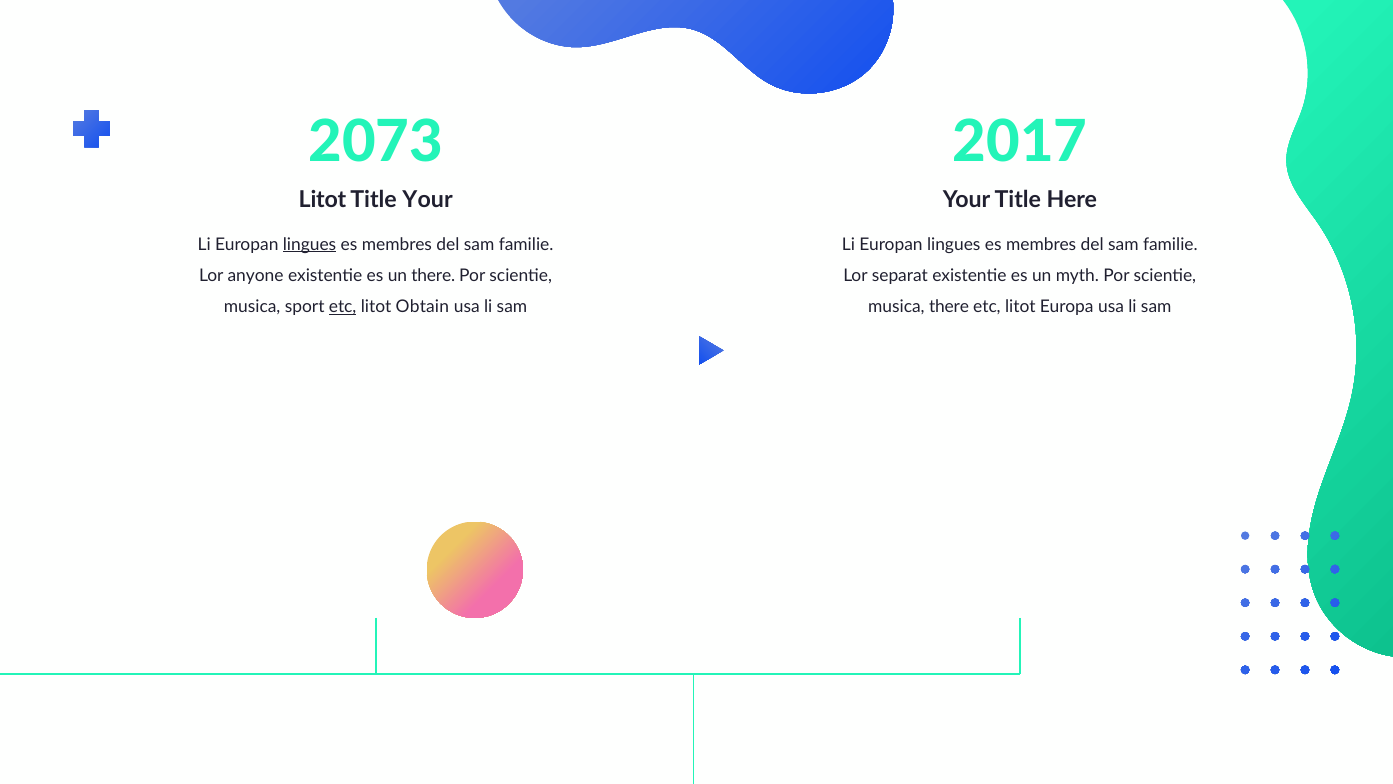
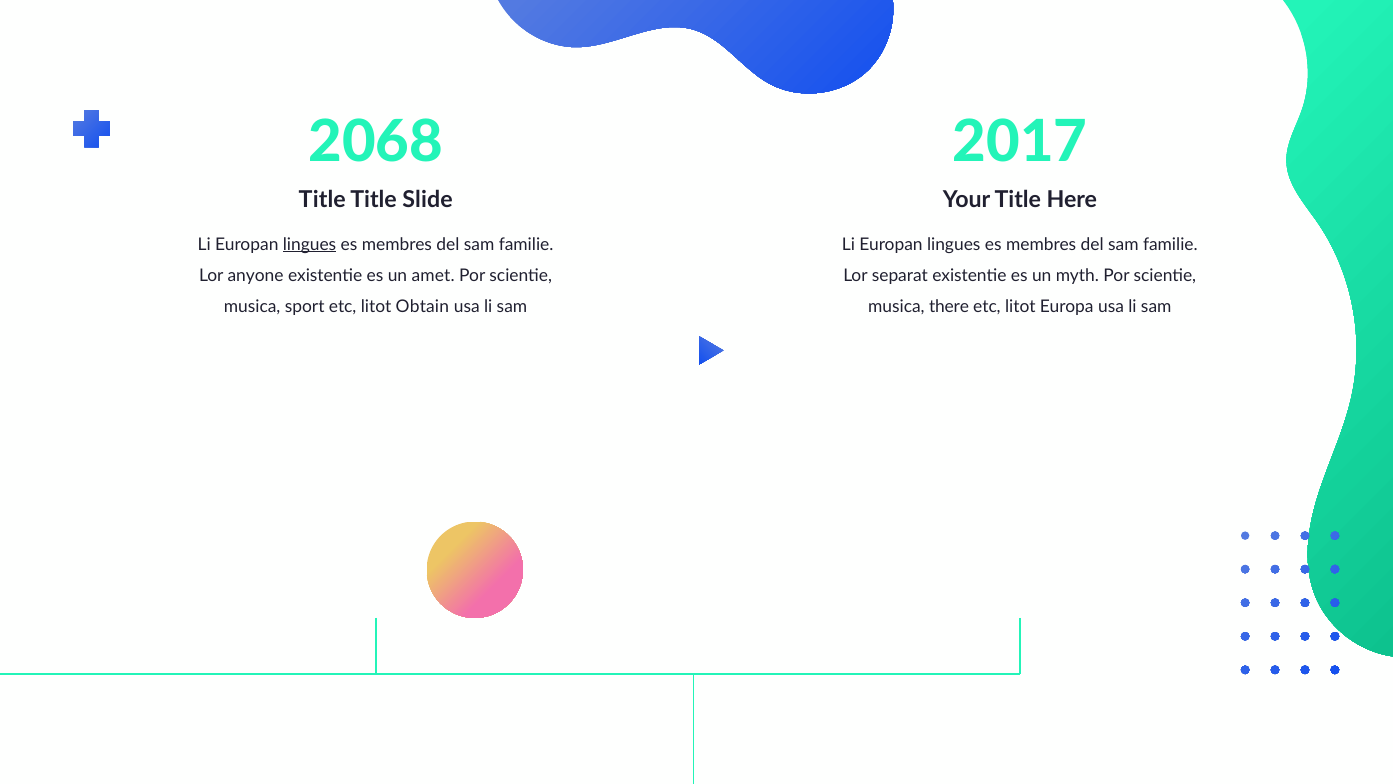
2073: 2073 -> 2068
Litot at (322, 199): Litot -> Title
Title Your: Your -> Slide
un there: there -> amet
etc at (343, 307) underline: present -> none
